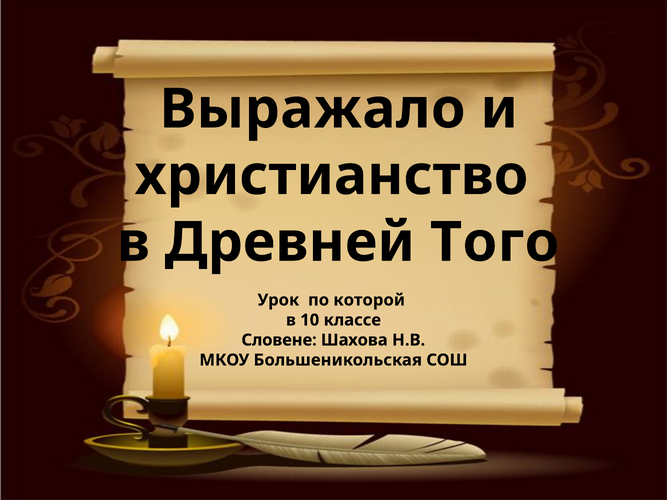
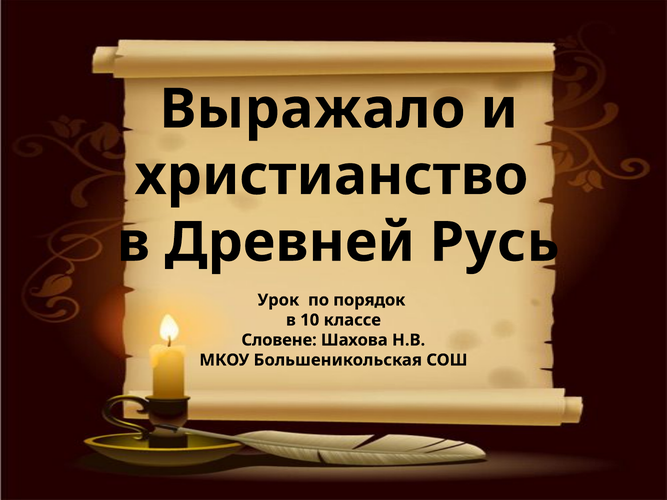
Того: Того -> Русь
которой: которой -> порядок
